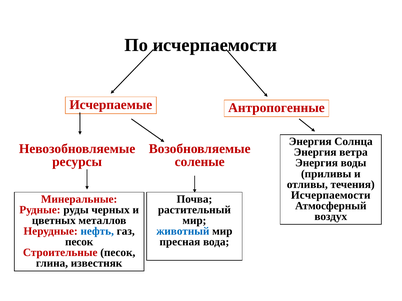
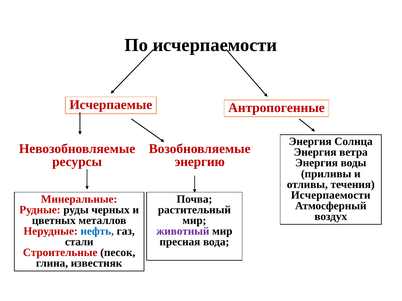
соленые: соленые -> энергию
животный colour: blue -> purple
песок at (79, 242): песок -> стали
